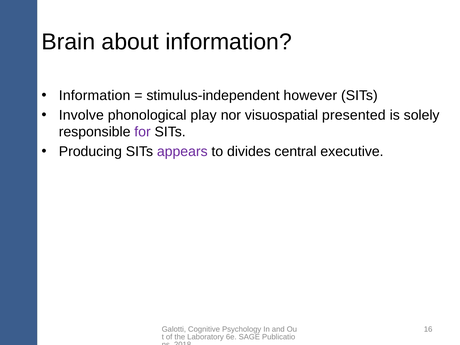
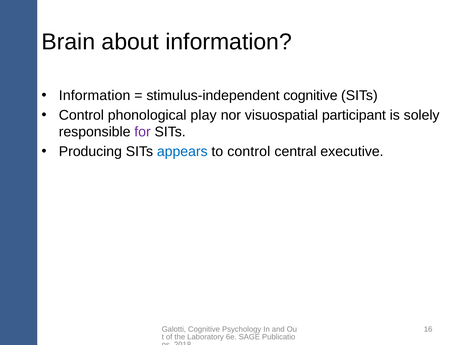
stimulus-independent however: however -> cognitive
Involve at (81, 115): Involve -> Control
presented: presented -> participant
appears colour: purple -> blue
to divides: divides -> control
